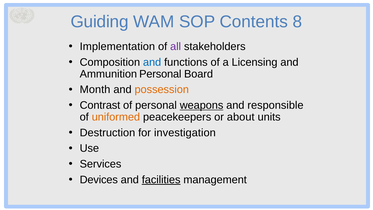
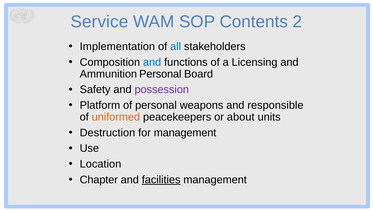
Guiding: Guiding -> Service
8: 8 -> 2
all colour: purple -> blue
Month: Month -> Safety
possession colour: orange -> purple
Contrast: Contrast -> Platform
weapons underline: present -> none
for investigation: investigation -> management
Services: Services -> Location
Devices: Devices -> Chapter
